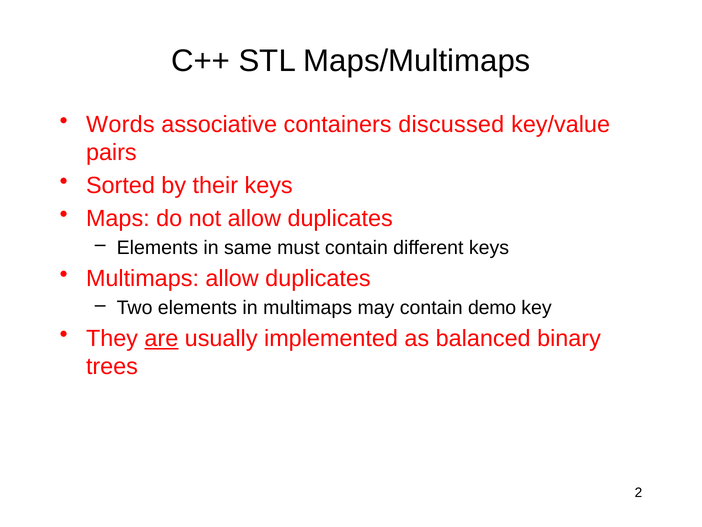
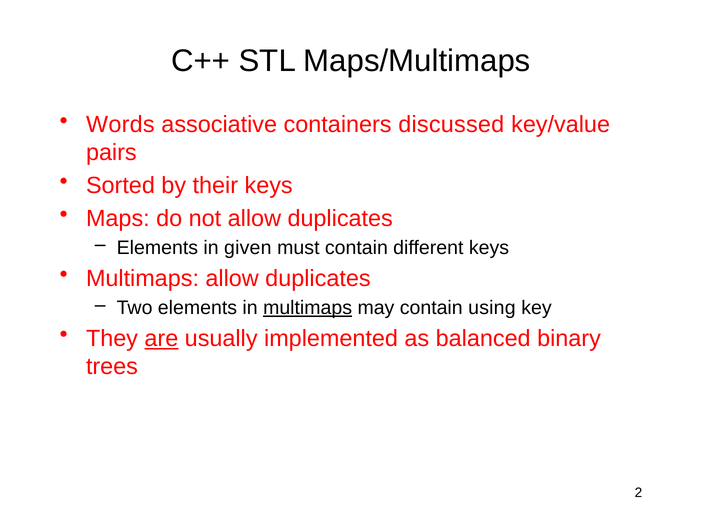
same: same -> given
multimaps at (308, 307) underline: none -> present
demo: demo -> using
